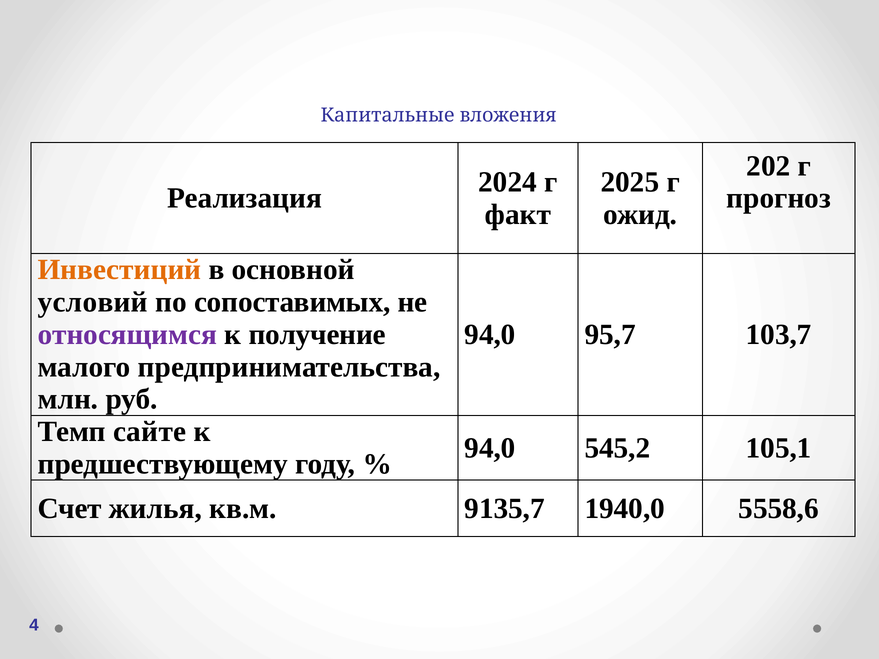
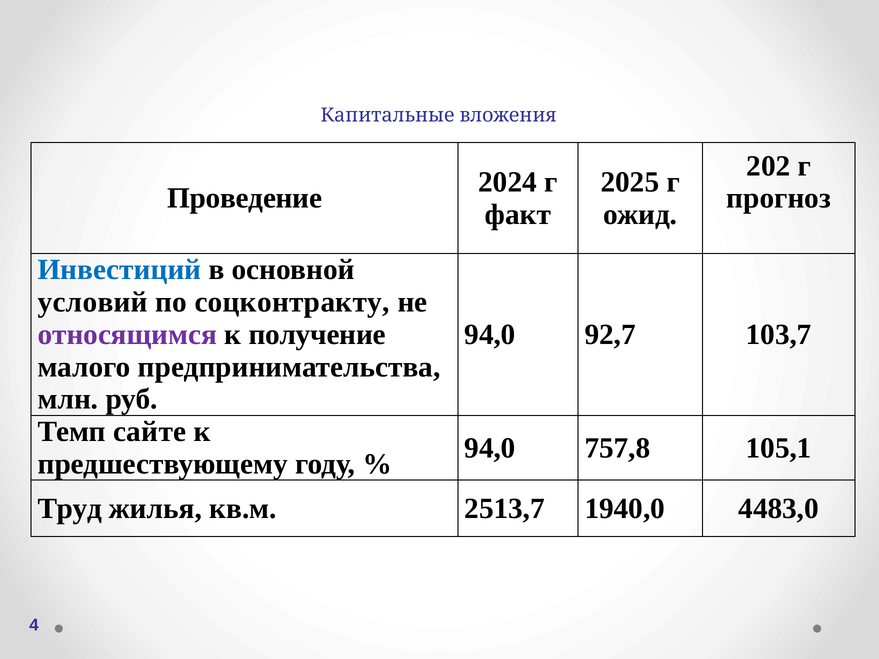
Реализация: Реализация -> Проведение
Инвестиций colour: orange -> blue
сопоставимых: сопоставимых -> соцконтракту
95,7: 95,7 -> 92,7
545,2: 545,2 -> 757,8
Счет: Счет -> Труд
9135,7: 9135,7 -> 2513,7
5558,6: 5558,6 -> 4483,0
